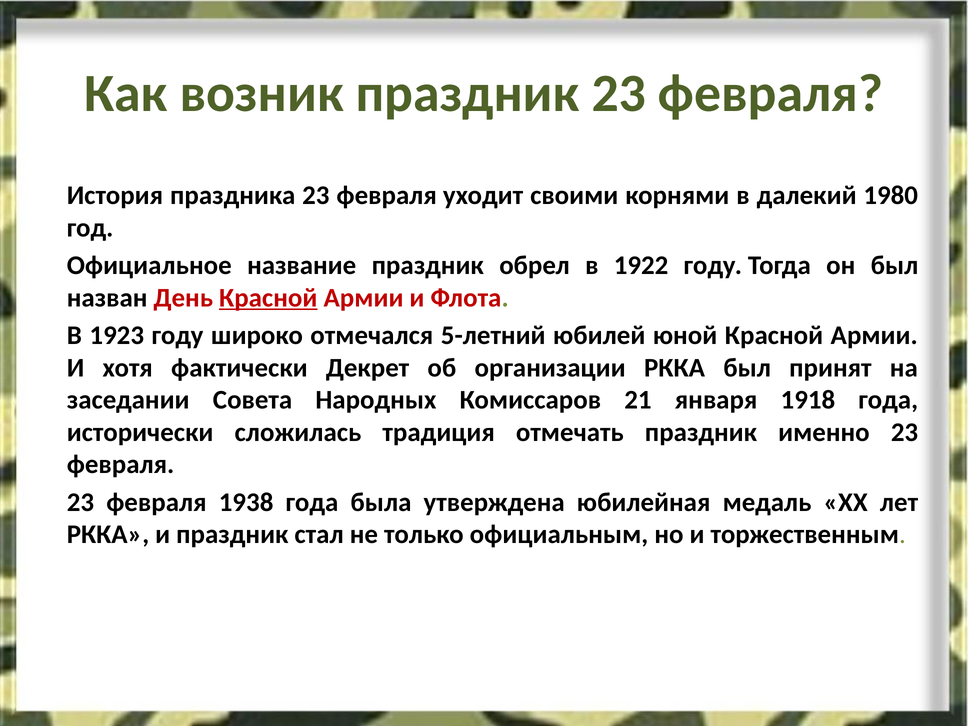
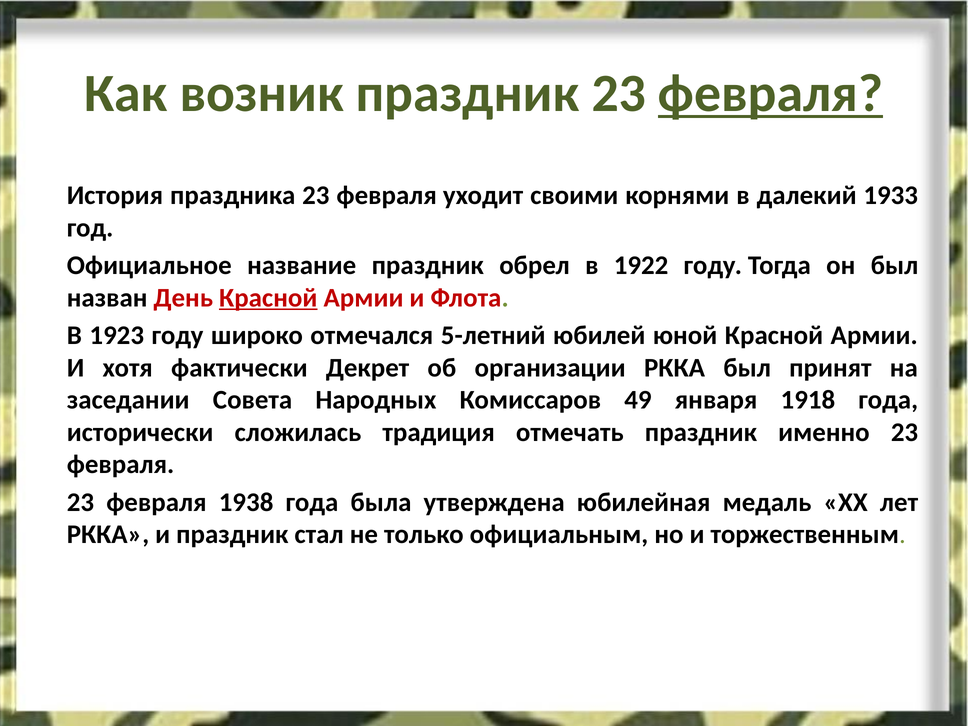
февраля at (771, 93) underline: none -> present
1980: 1980 -> 1933
21: 21 -> 49
